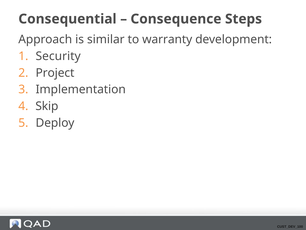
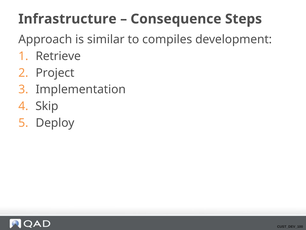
Consequential: Consequential -> Infrastructure
warranty: warranty -> compiles
Security: Security -> Retrieve
